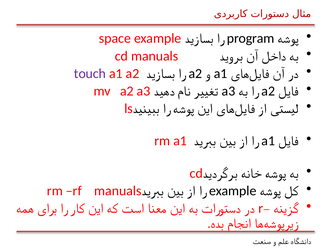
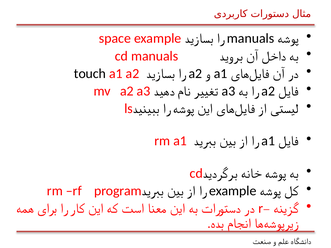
program at (251, 38): program -> manuals
touch colour: purple -> black
rf manuals: manuals -> program
